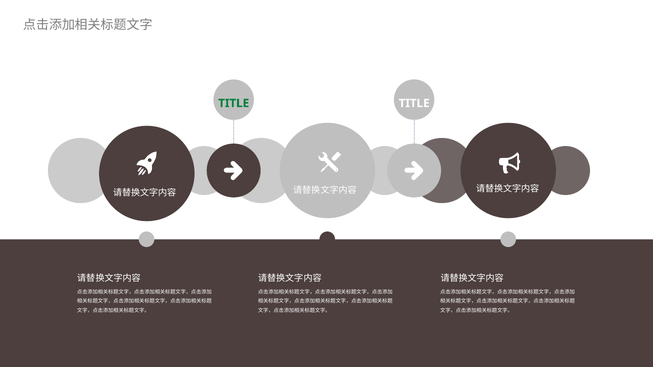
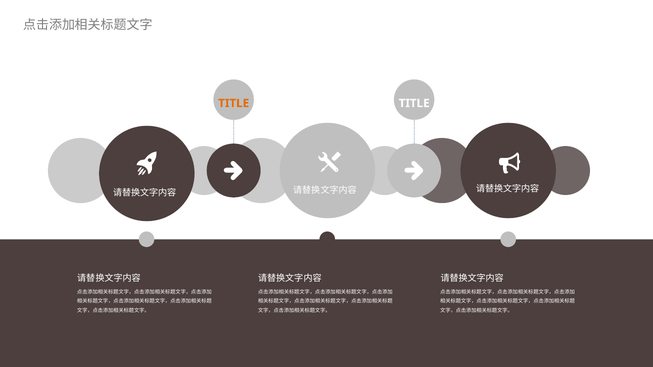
TITLE at (234, 103) colour: green -> orange
